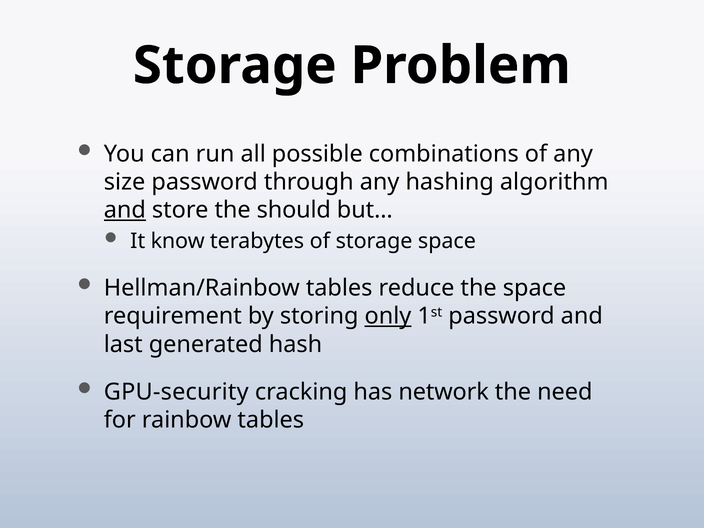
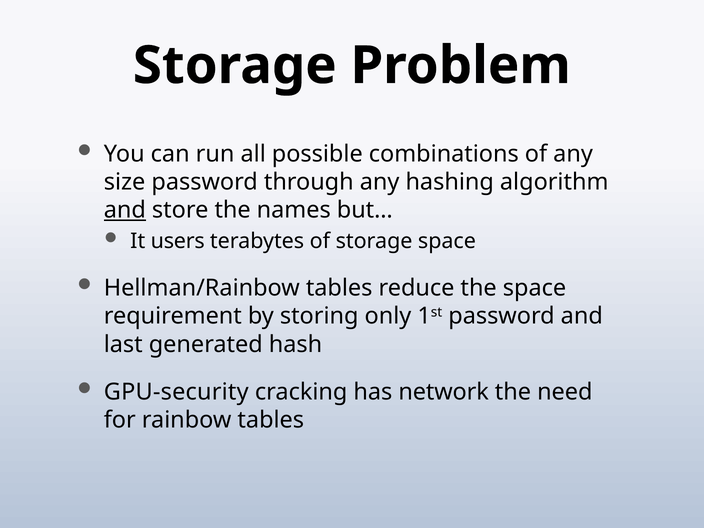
should: should -> names
know: know -> users
only underline: present -> none
